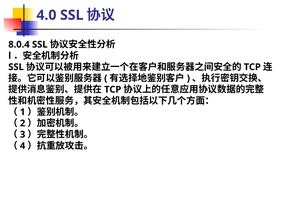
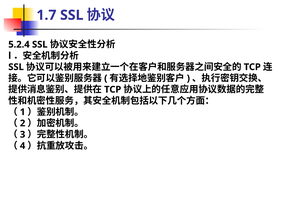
4.0: 4.0 -> 1.7
8.0.4: 8.0.4 -> 5.2.4
